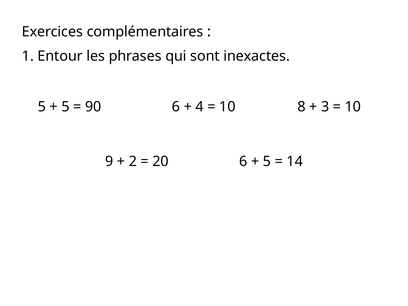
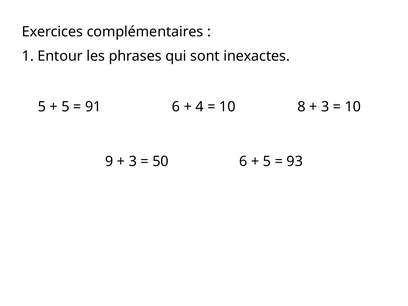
90: 90 -> 91
2 at (133, 161): 2 -> 3
20: 20 -> 50
14: 14 -> 93
